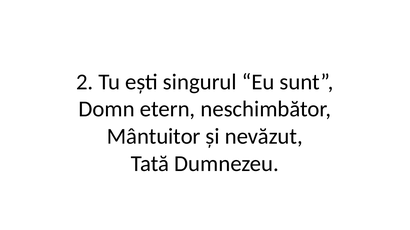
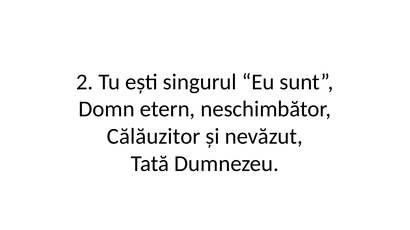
Mântuitor: Mântuitor -> Călăuzitor
